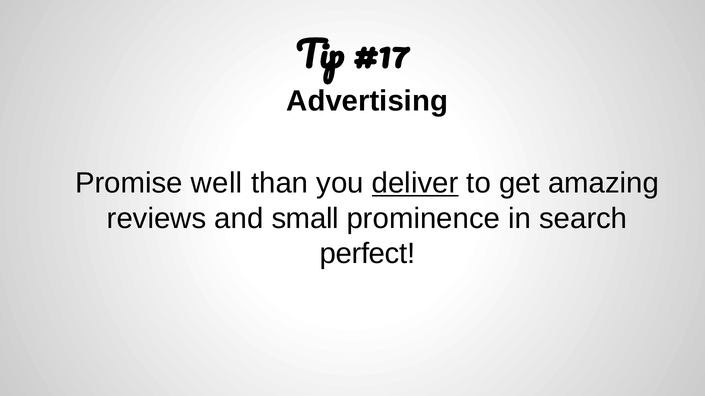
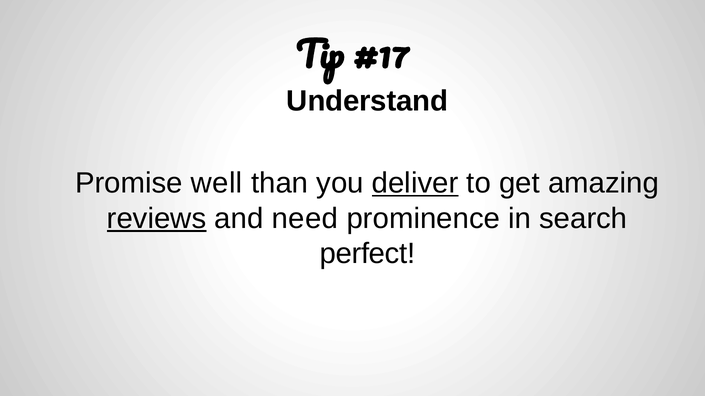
Advertising: Advertising -> Understand
reviews underline: none -> present
small: small -> need
